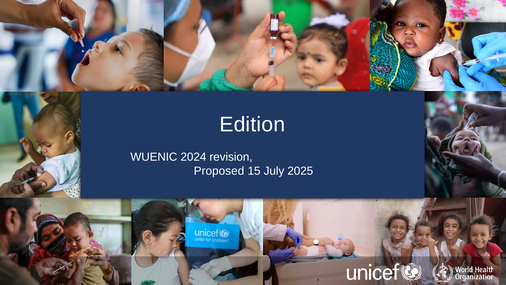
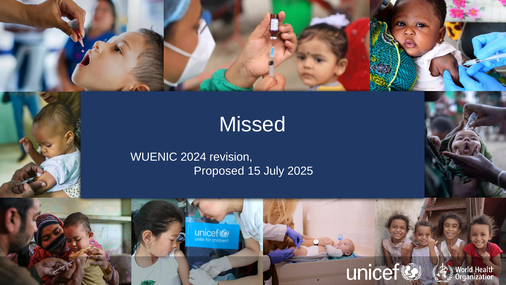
Edition: Edition -> Missed
